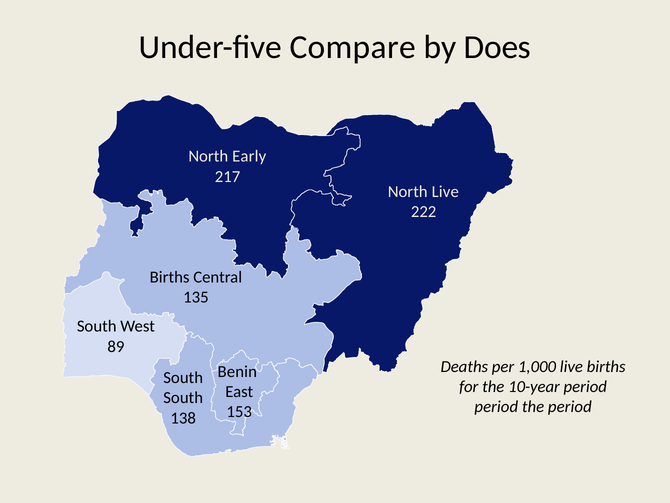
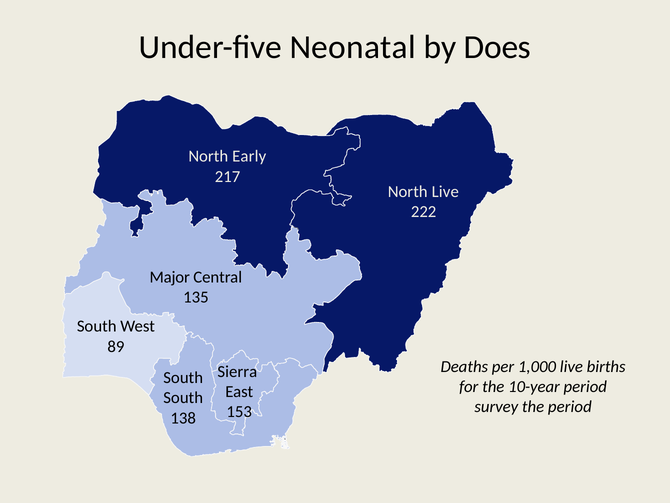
Compare: Compare -> Neonatal
Births at (170, 277): Births -> Major
Benin: Benin -> Sierra
period at (496, 406): period -> survey
